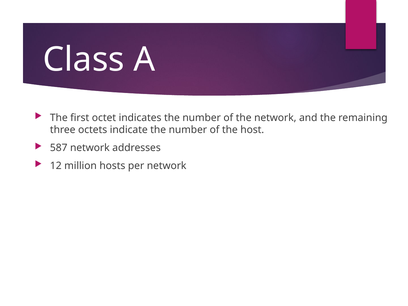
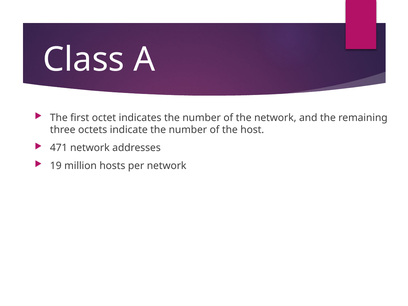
587: 587 -> 471
12: 12 -> 19
